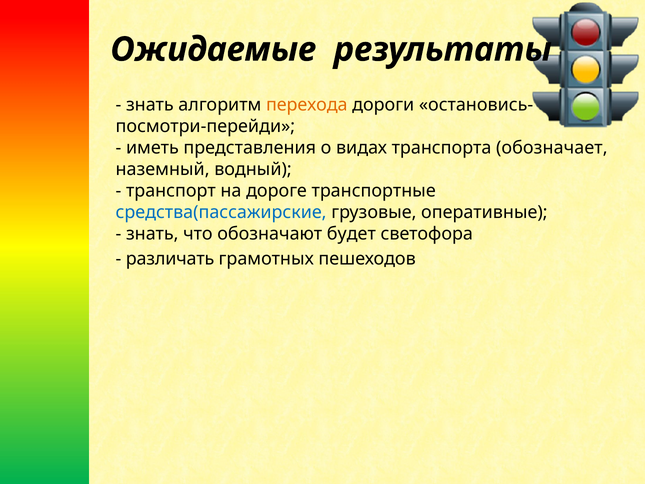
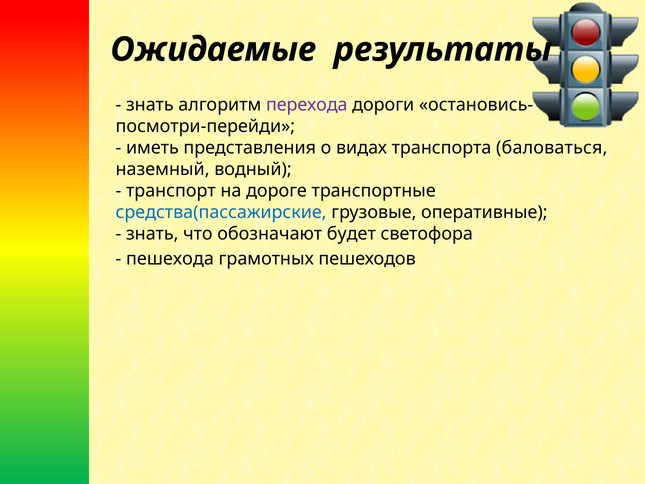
перехода colour: orange -> purple
обозначает: обозначает -> баловаться
различать: различать -> пешехода
